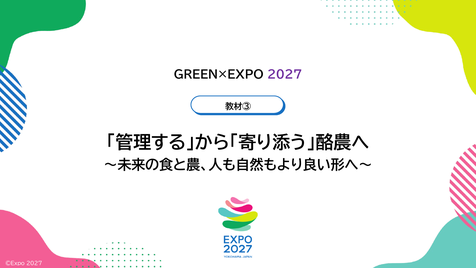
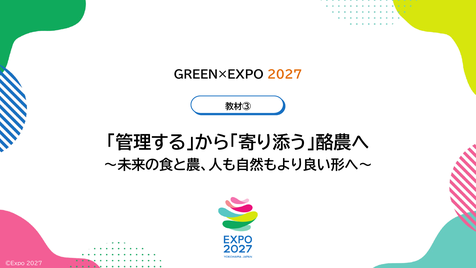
2027 at (285, 75) colour: purple -> orange
